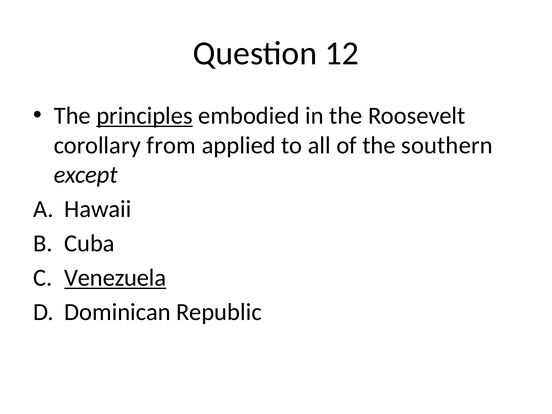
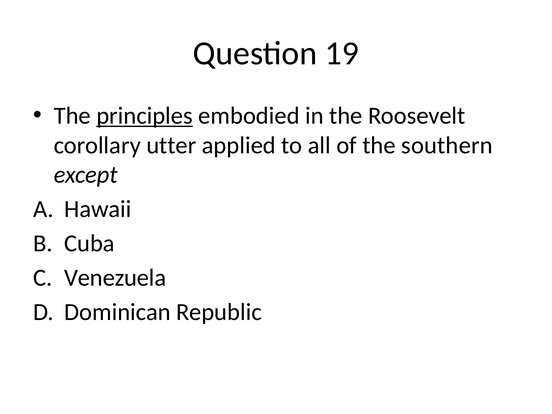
12: 12 -> 19
from: from -> utter
Venezuela underline: present -> none
